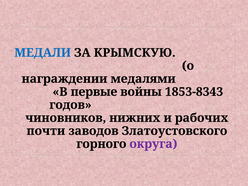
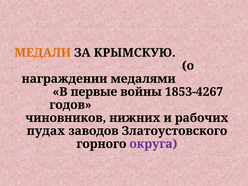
МЕДАЛИ colour: blue -> orange
1853-8343: 1853-8343 -> 1853-4267
почти: почти -> пудах
